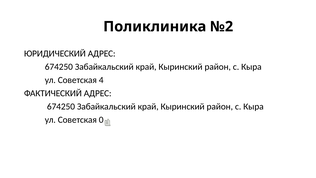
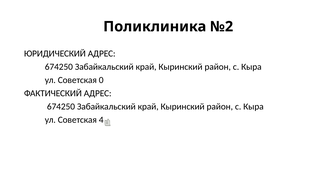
4: 4 -> 0
0: 0 -> 4
